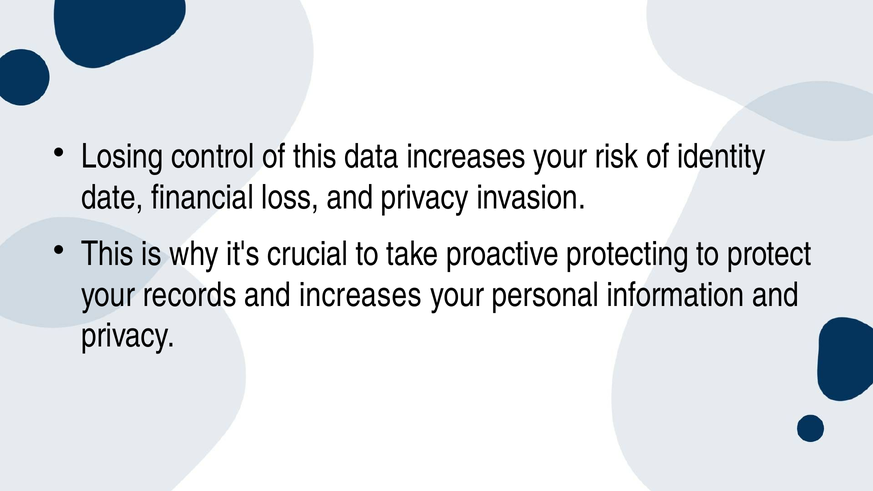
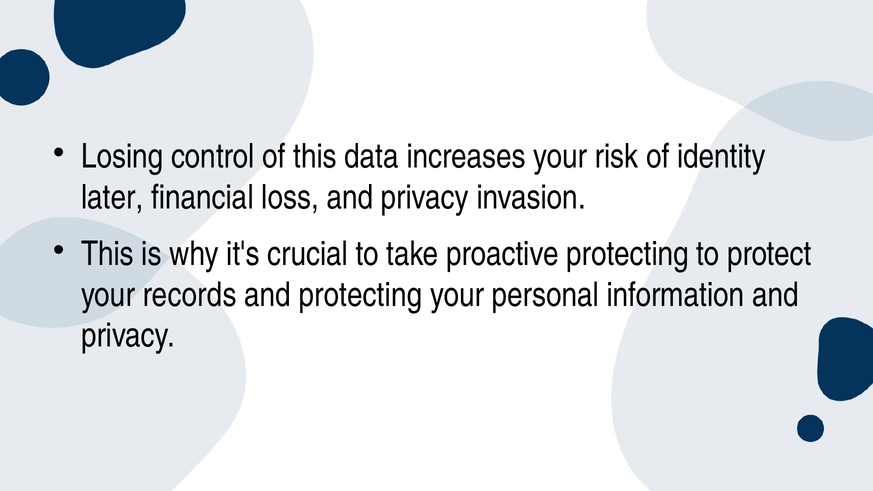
date: date -> later
and increases: increases -> protecting
